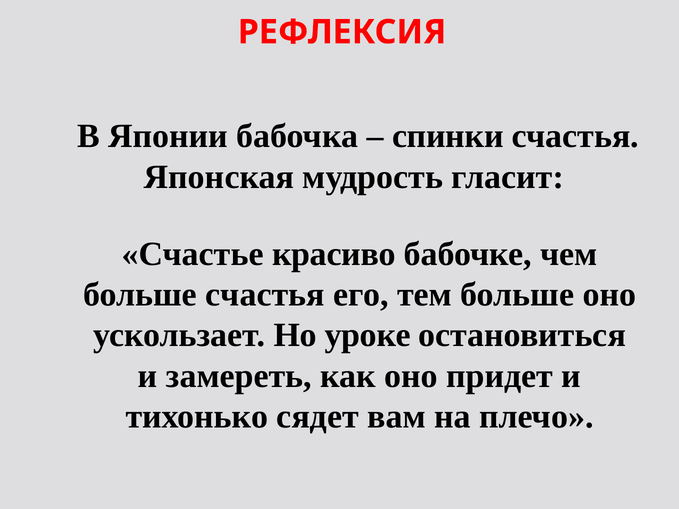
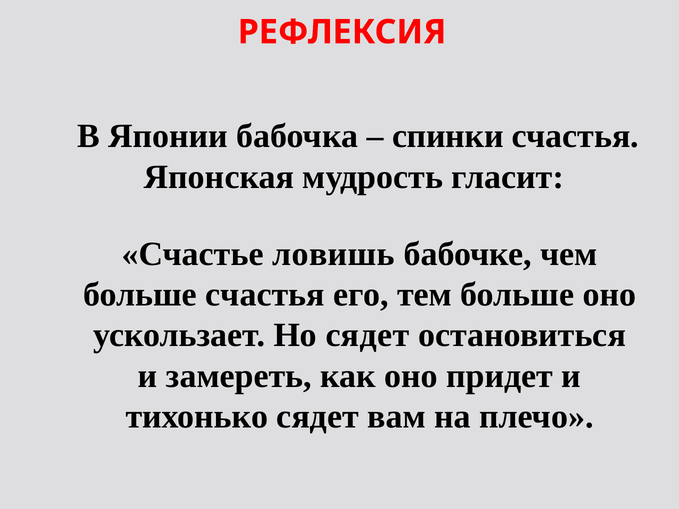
красиво: красиво -> ловишь
Но уроке: уроке -> сядет
